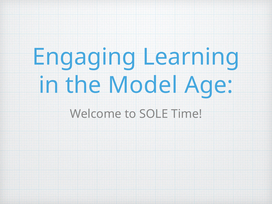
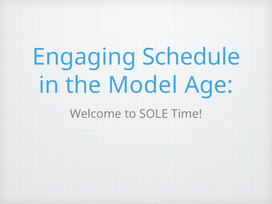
Learning: Learning -> Schedule
